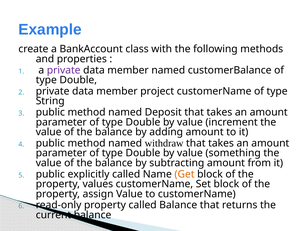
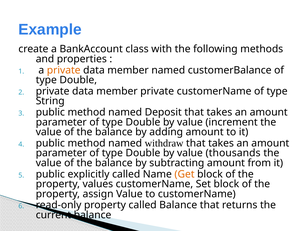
private at (64, 70) colour: purple -> orange
member project: project -> private
something: something -> thousands
